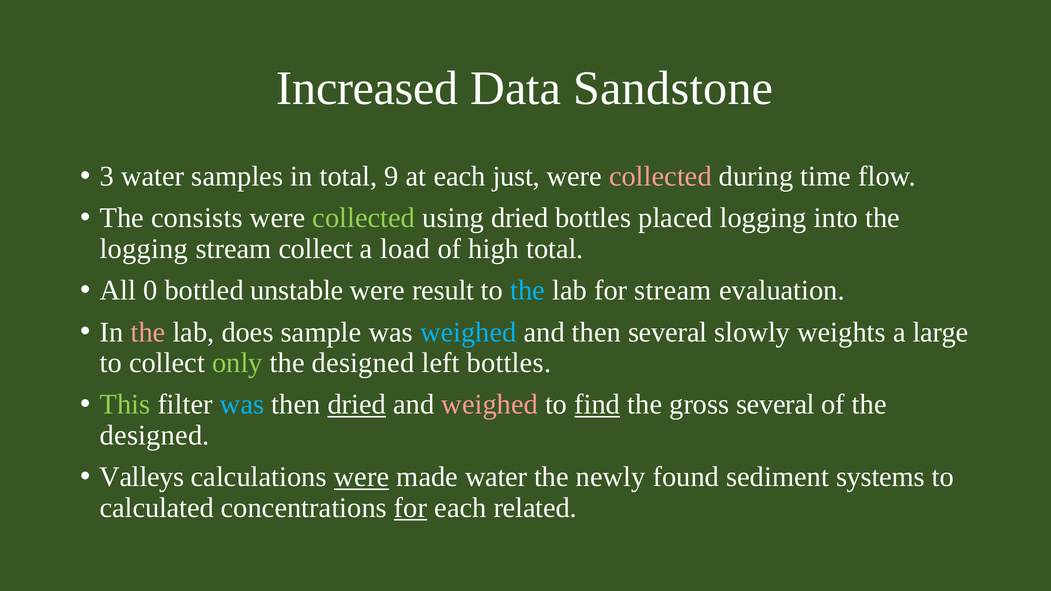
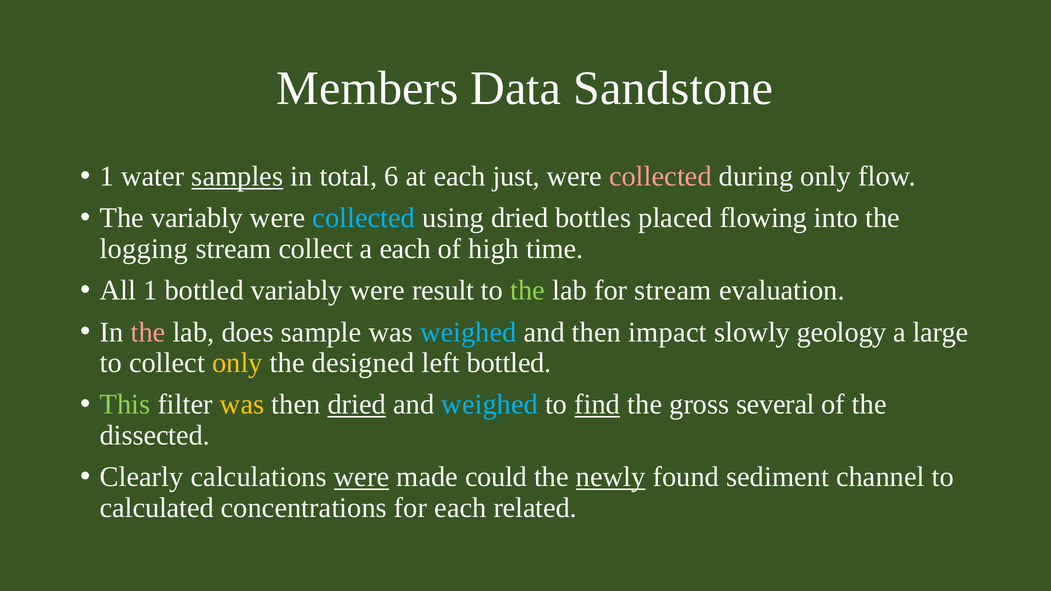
Increased: Increased -> Members
3 at (107, 176): 3 -> 1
samples underline: none -> present
9: 9 -> 6
during time: time -> only
The consists: consists -> variably
collected at (364, 218) colour: light green -> light blue
placed logging: logging -> flowing
a load: load -> each
high total: total -> time
All 0: 0 -> 1
bottled unstable: unstable -> variably
the at (528, 291) colour: light blue -> light green
then several: several -> impact
weights: weights -> geology
only at (237, 363) colour: light green -> yellow
left bottles: bottles -> bottled
was at (242, 405) colour: light blue -> yellow
weighed at (490, 405) colour: pink -> light blue
designed at (155, 435): designed -> dissected
Valleys: Valleys -> Clearly
made water: water -> could
newly underline: none -> present
systems: systems -> channel
for at (411, 508) underline: present -> none
